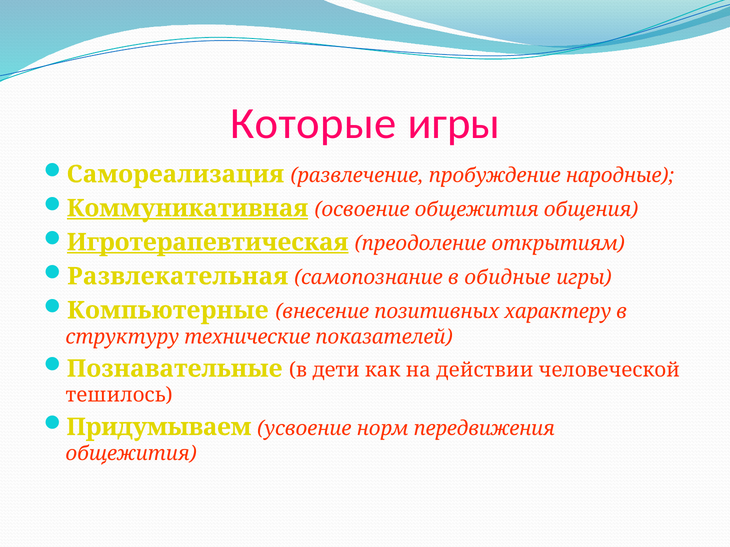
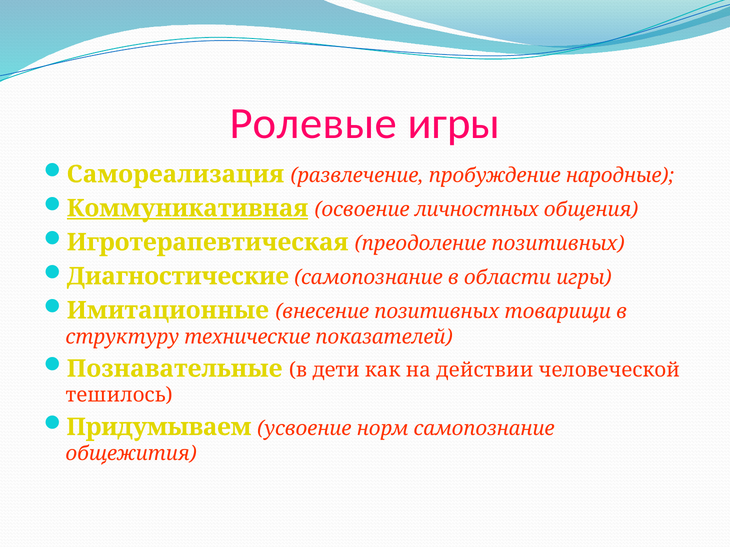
Которые: Которые -> Ролевые
освоение общежития: общежития -> личностных
Игротерапевтическая underline: present -> none
преодоление открытиям: открытиям -> позитивных
Развлекательная: Развлекательная -> Диагностические
обидные: обидные -> области
Компьютерные: Компьютерные -> Имитационные
характеру: характеру -> товарищи
норм передвижения: передвижения -> самопознание
